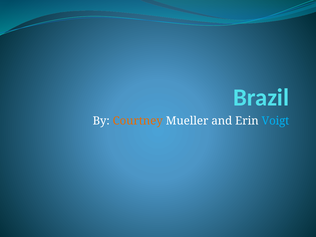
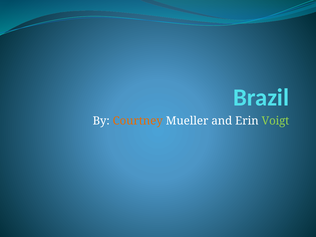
Voigt colour: light blue -> light green
